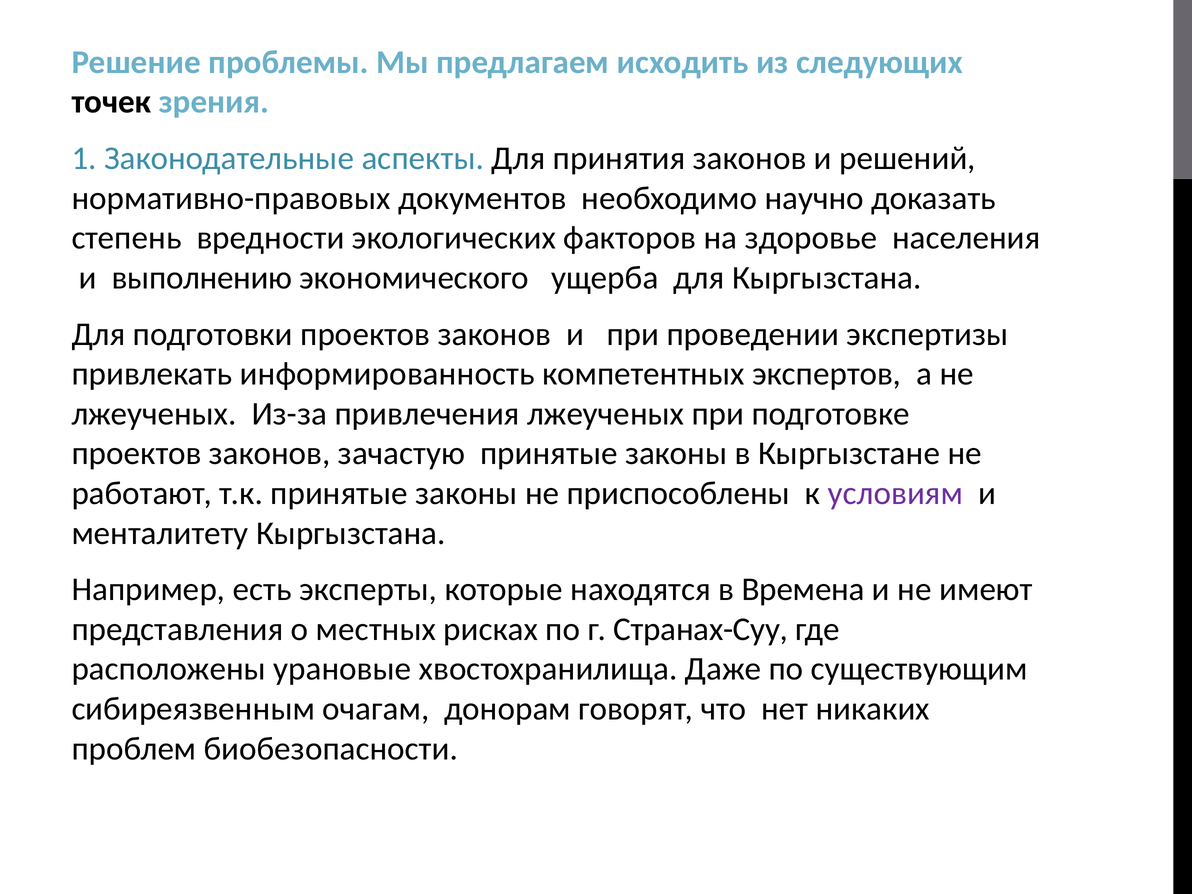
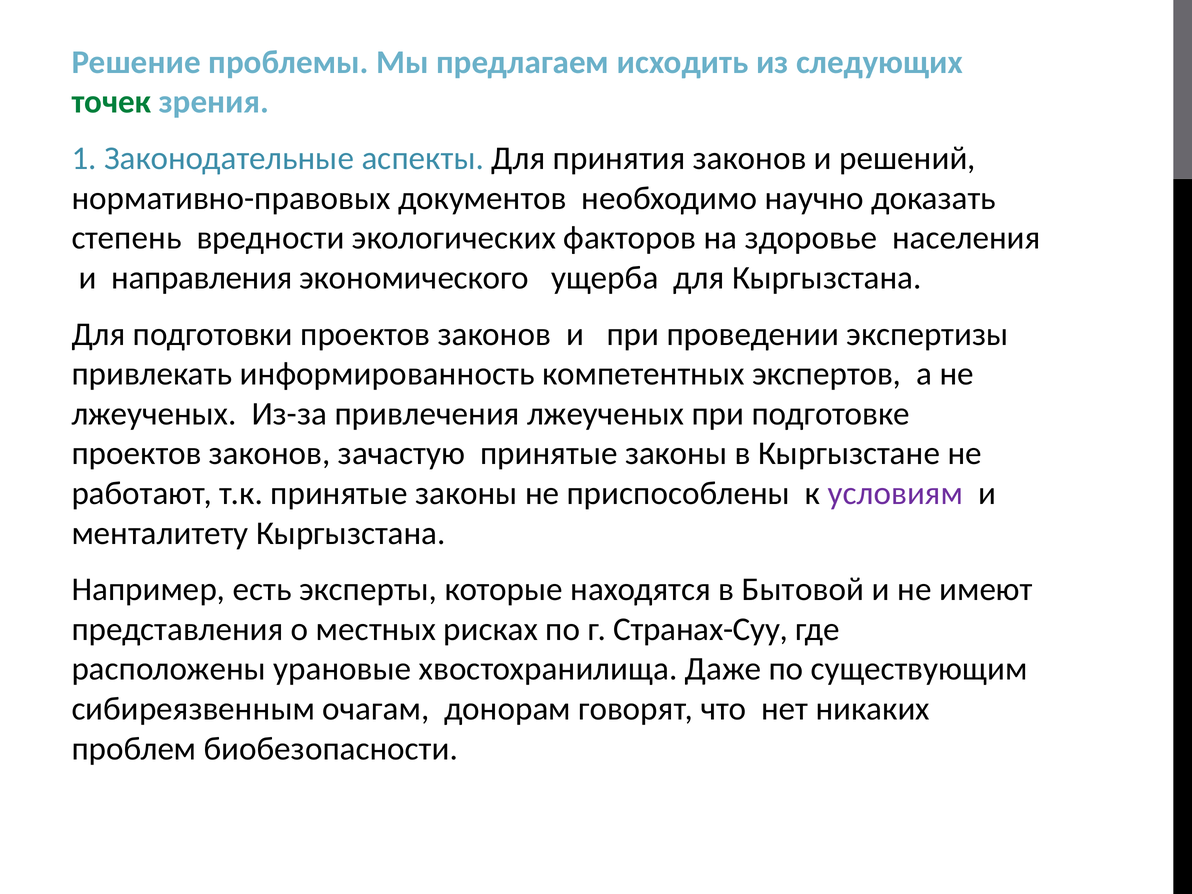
точек colour: black -> green
выполнению: выполнению -> направления
Времена: Времена -> Бытовой
